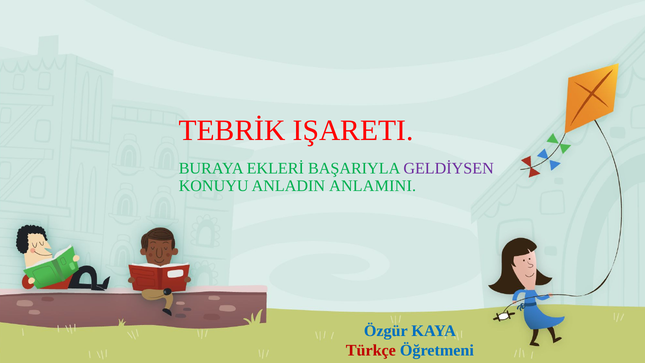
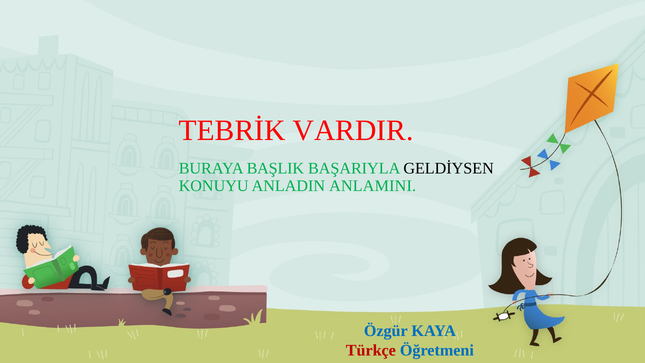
IŞARETI: IŞARETI -> VARDIR
EKLERİ: EKLERİ -> BAŞLIK
GELDİYSEN colour: purple -> black
